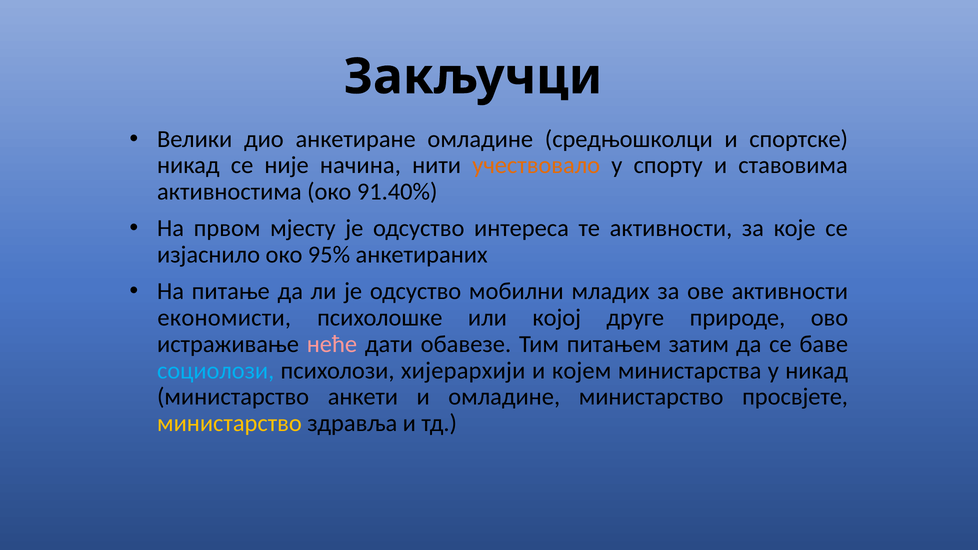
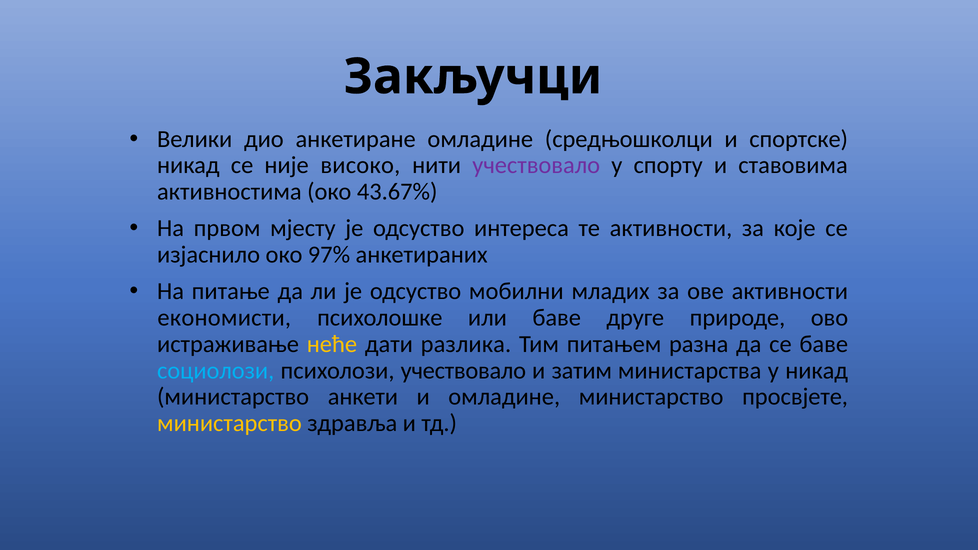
начина: начина -> високо
учествовало at (536, 165) colour: orange -> purple
91.40%: 91.40% -> 43.67%
95%: 95% -> 97%
или којој: којој -> баве
неће colour: pink -> yellow
обавезе: обавезе -> разлика
затим: затим -> разна
психолози хијерархији: хијерархији -> учествовало
којем: којем -> затим
